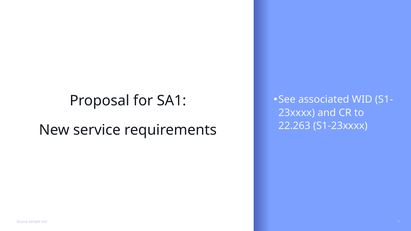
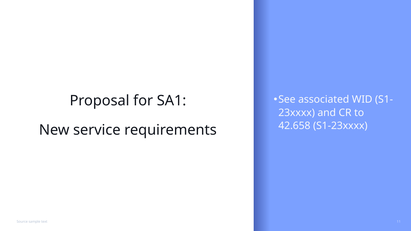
22.263: 22.263 -> 42.658
